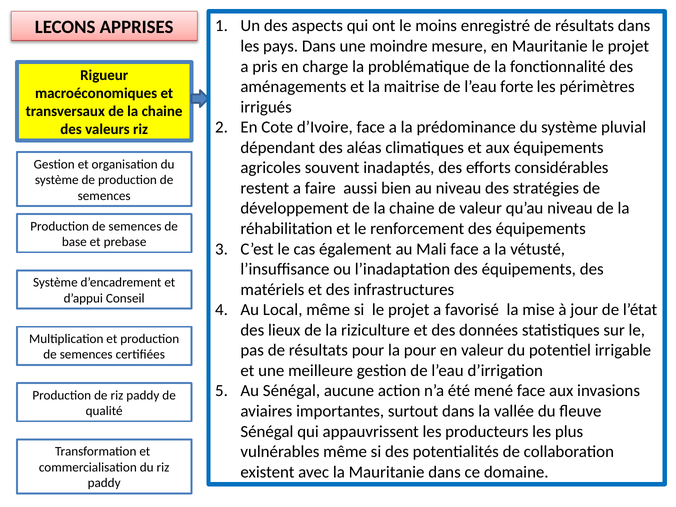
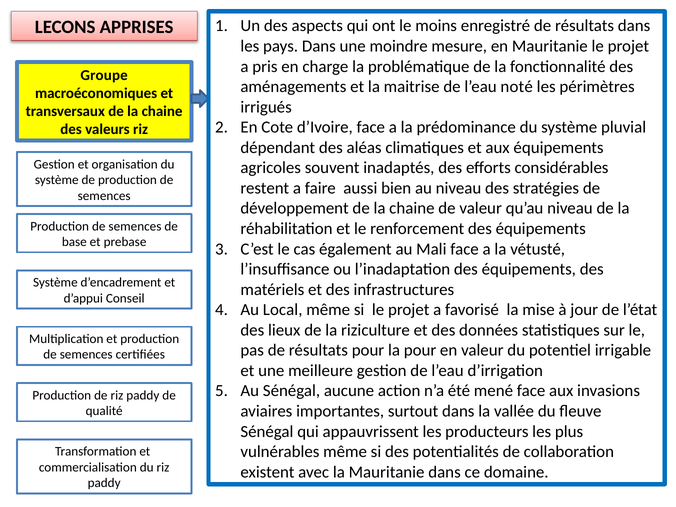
Rigueur: Rigueur -> Groupe
forte: forte -> noté
